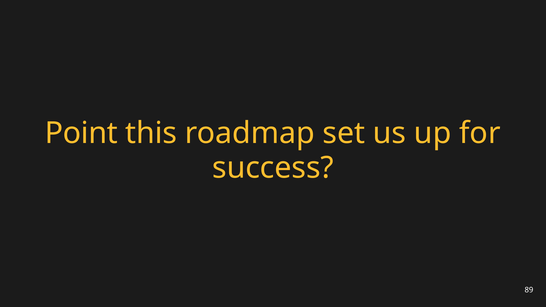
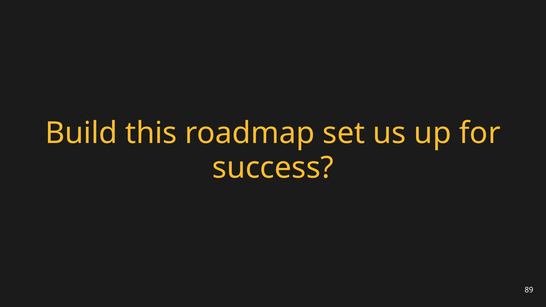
Point: Point -> Build
